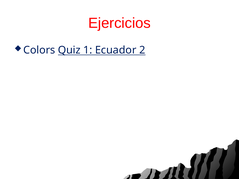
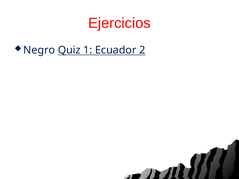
Colors: Colors -> Negro
